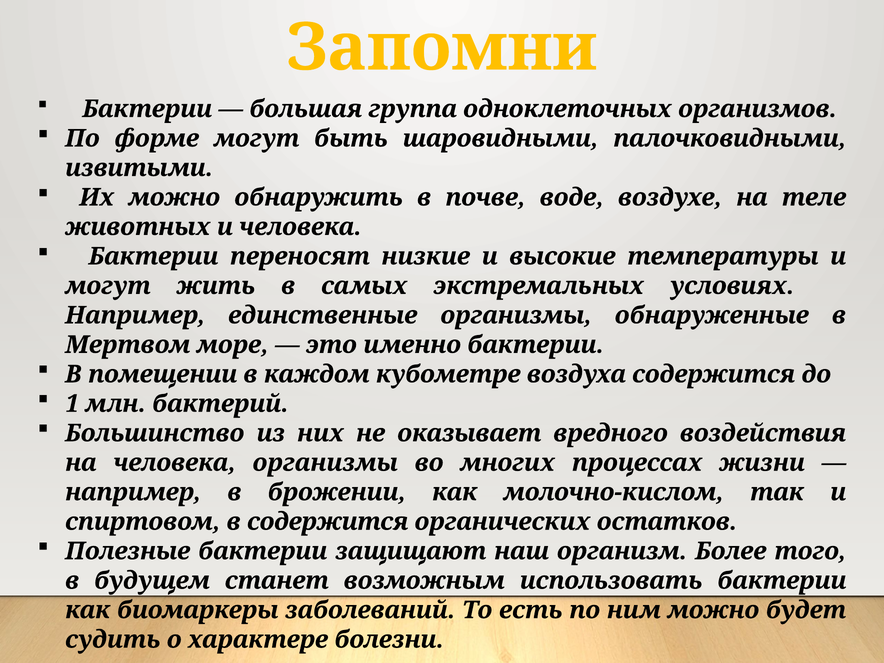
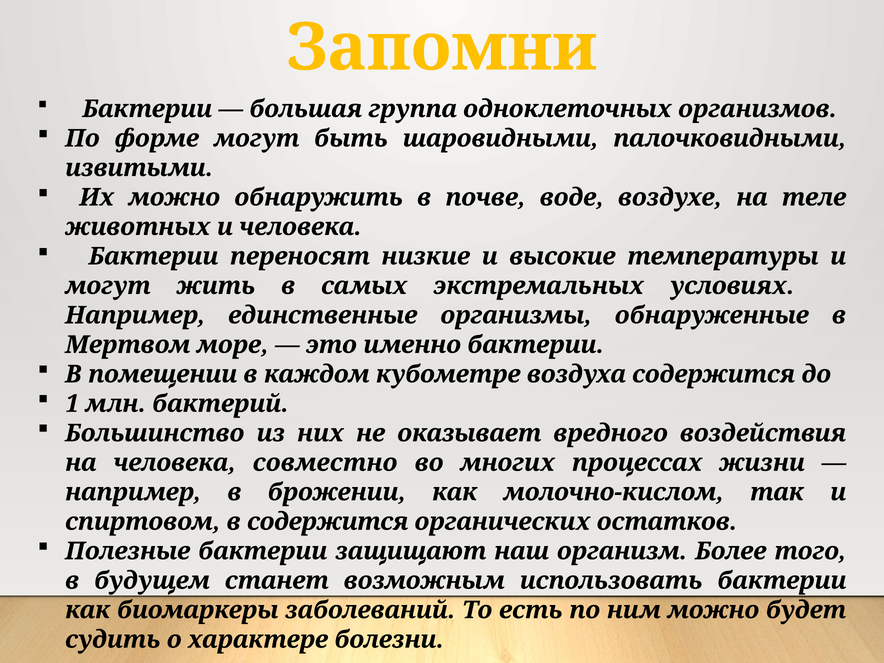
человека организмы: организмы -> совместно
